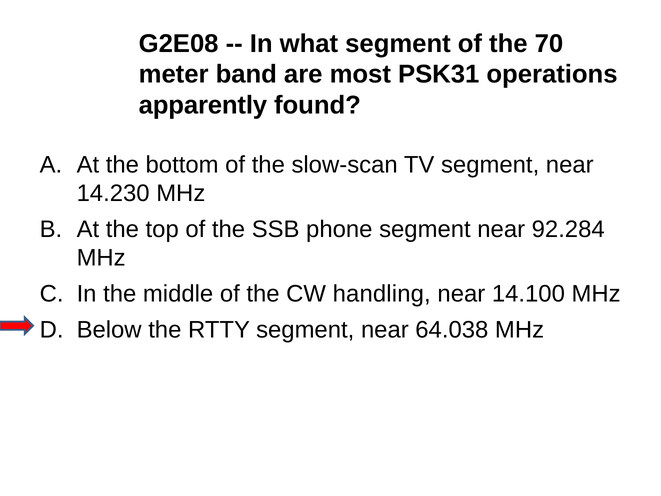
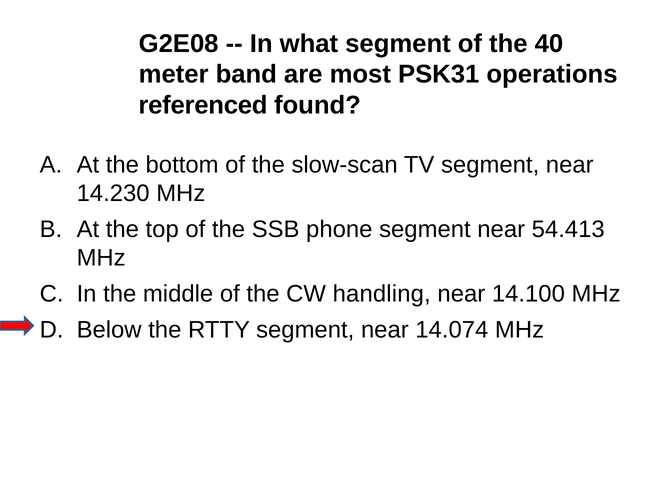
70: 70 -> 40
apparently: apparently -> referenced
92.284: 92.284 -> 54.413
64.038: 64.038 -> 14.074
